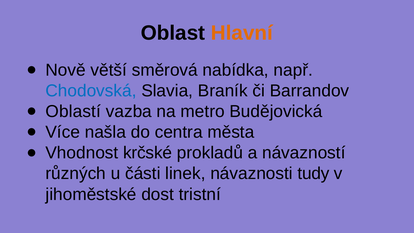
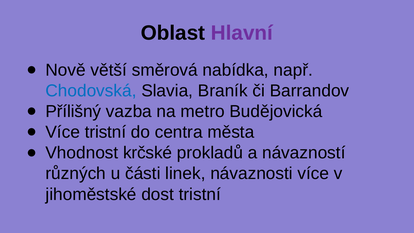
Hlavní colour: orange -> purple
Oblastí: Oblastí -> Přílišný
Více našla: našla -> tristní
návaznosti tudy: tudy -> více
